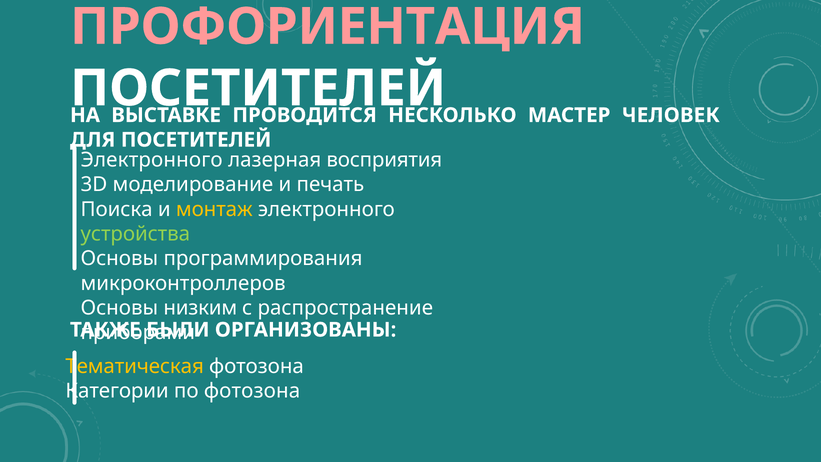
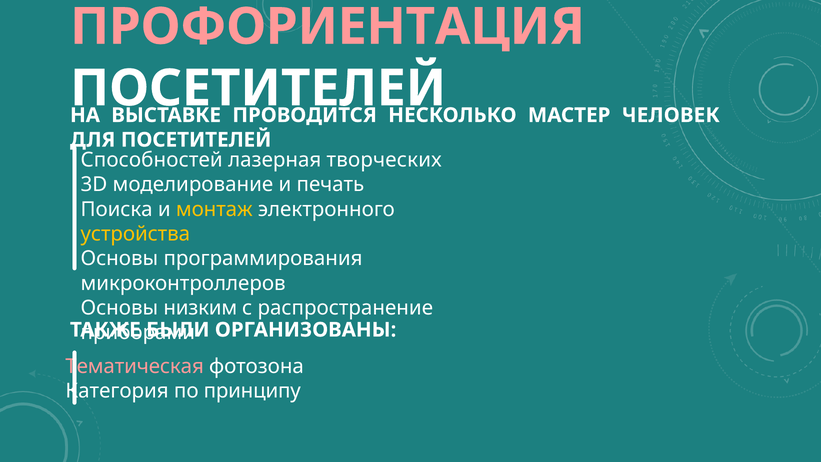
Электронного at (152, 160): Электронного -> Способностей
восприятия: восприятия -> творческих
устройства colour: light green -> yellow
Тематическая colour: yellow -> pink
Категории: Категории -> Категория
по фотозона: фотозона -> принципу
